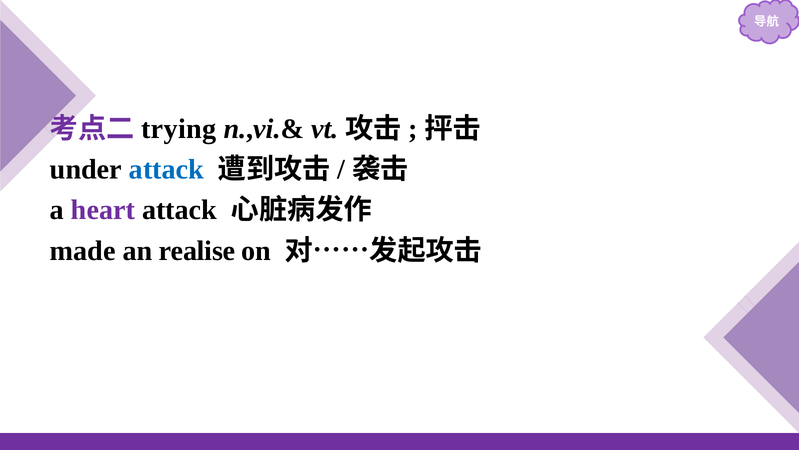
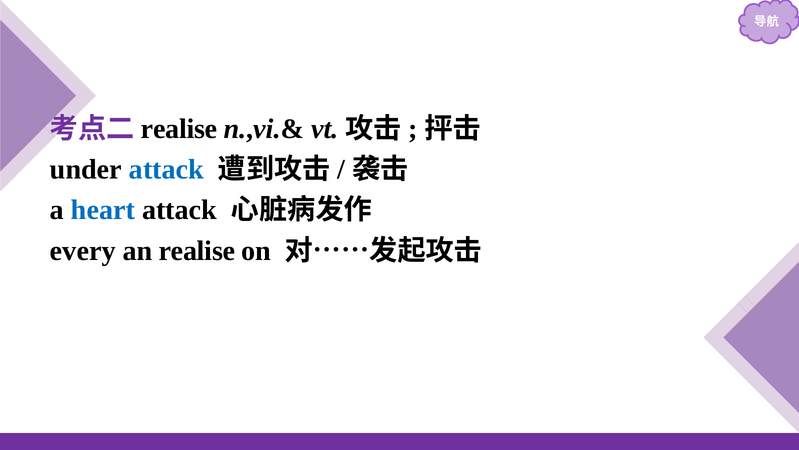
trying at (179, 129): trying -> realise
heart colour: purple -> blue
made: made -> every
